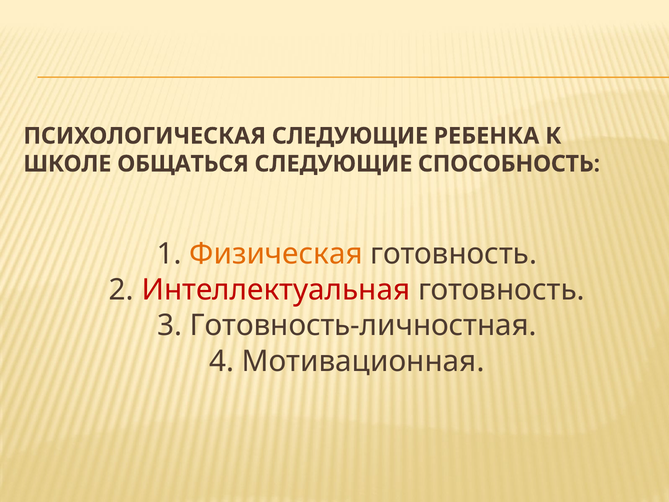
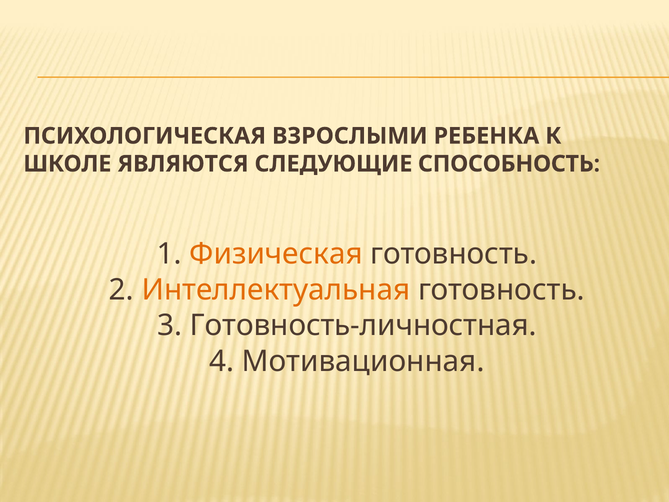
ПСИХОЛОГИЧЕСКАЯ СЛЕДУЮЩИЕ: СЛЕДУЮЩИЕ -> ВЗРОСЛЫМИ
ОБЩАТЬСЯ: ОБЩАТЬСЯ -> ЯВЛЯЮТСЯ
Интеллектуальная colour: red -> orange
